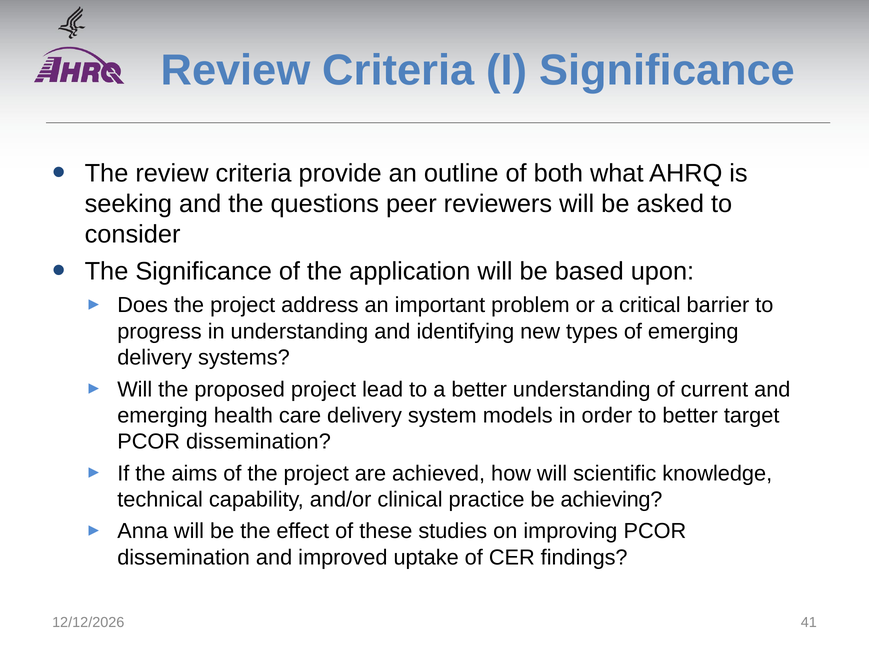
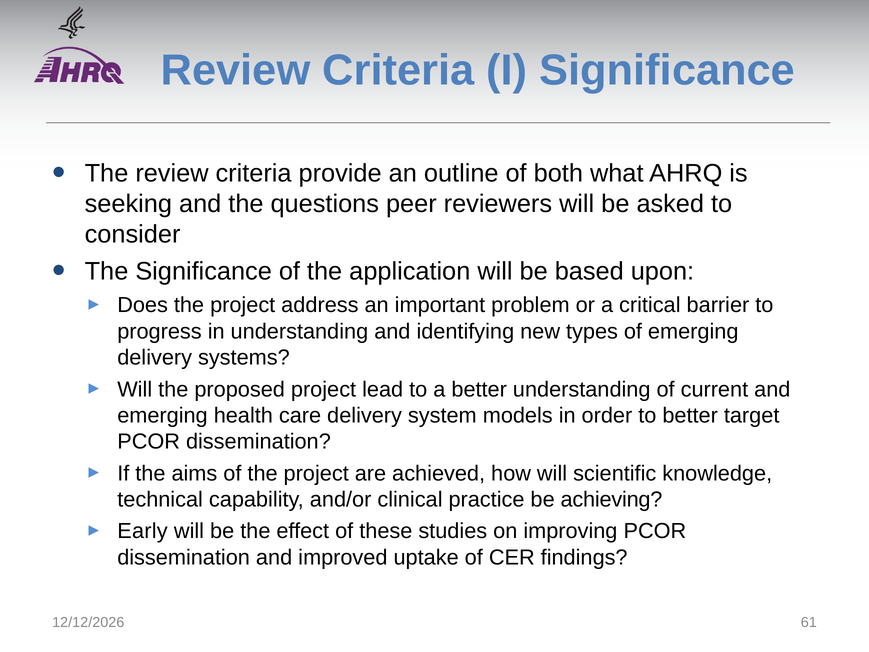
Anna: Anna -> Early
41: 41 -> 61
